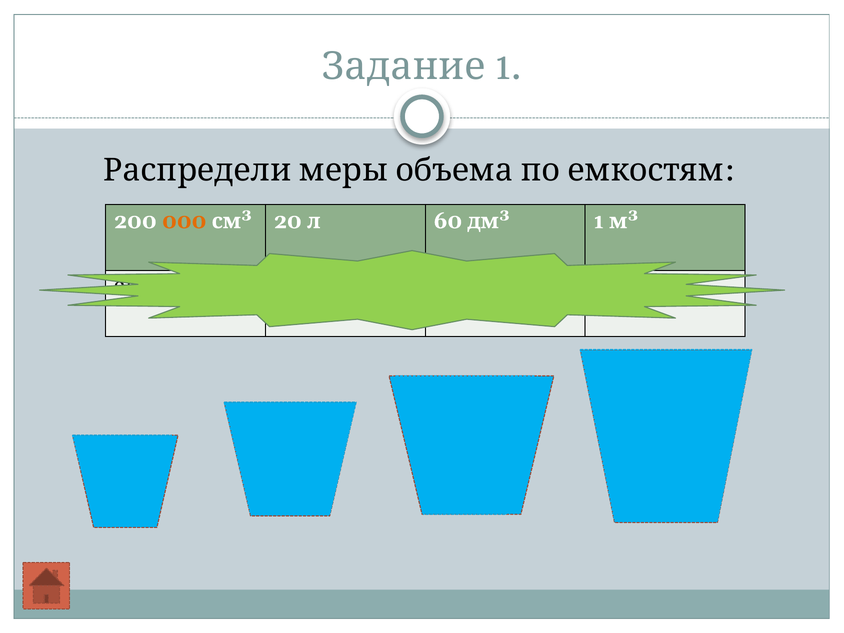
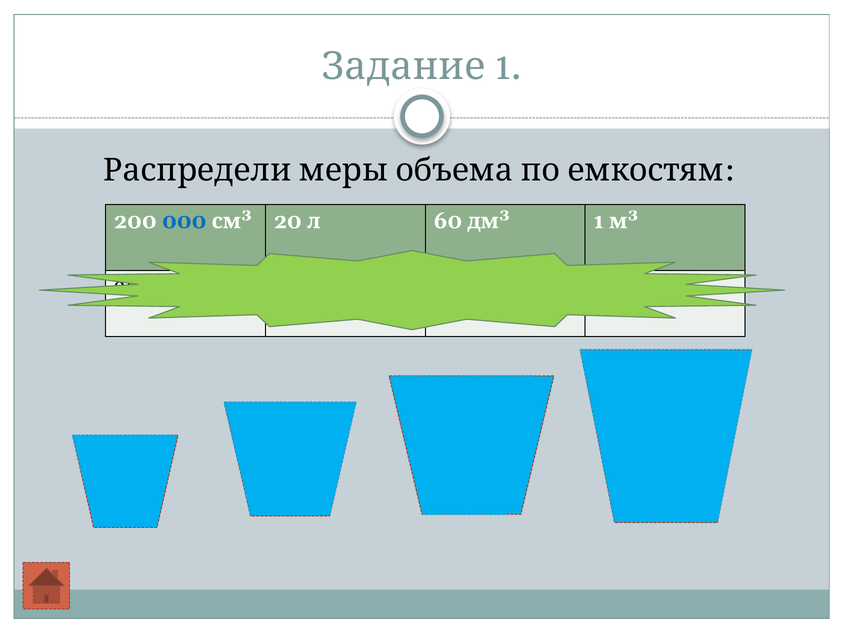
000 at (184, 221) colour: orange -> blue
